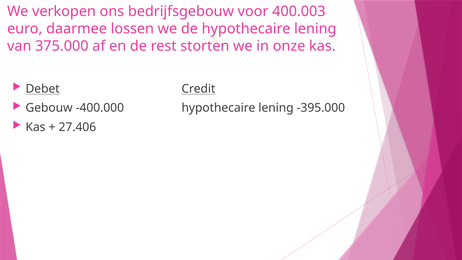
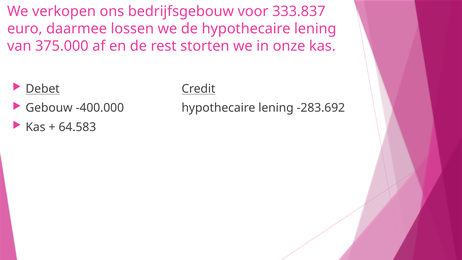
400.003: 400.003 -> 333.837
-395.000: -395.000 -> -283.692
27.406: 27.406 -> 64.583
